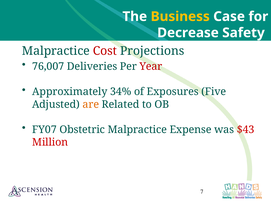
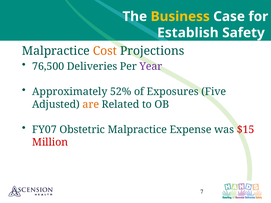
Decrease: Decrease -> Establish
Cost colour: red -> orange
76,007: 76,007 -> 76,500
Year colour: red -> purple
34%: 34% -> 52%
$43: $43 -> $15
